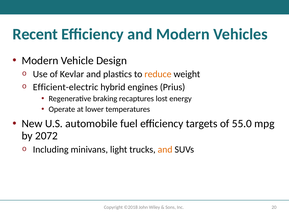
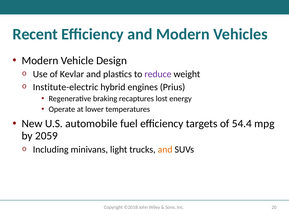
reduce colour: orange -> purple
Efficient-electric: Efficient-electric -> Institute-electric
55.0: 55.0 -> 54.4
2072: 2072 -> 2059
